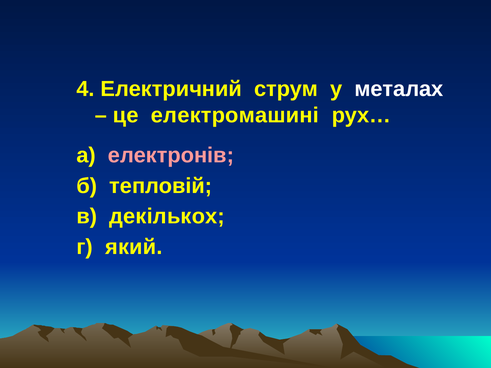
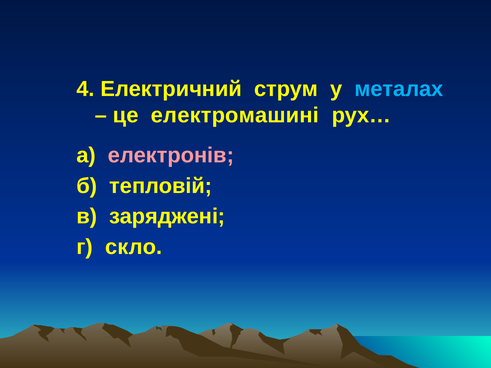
металах colour: white -> light blue
декількох: декількох -> заряджені
який: який -> скло
